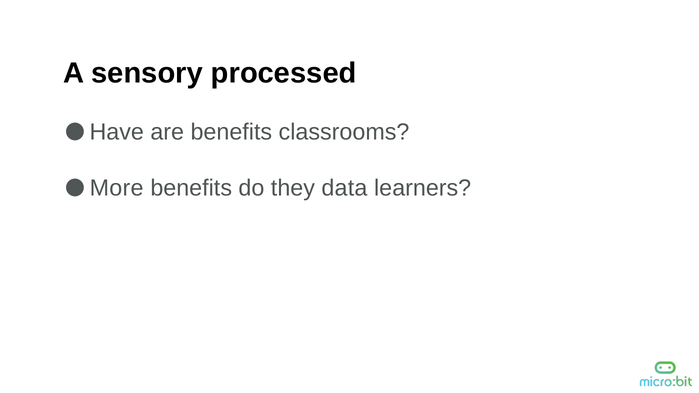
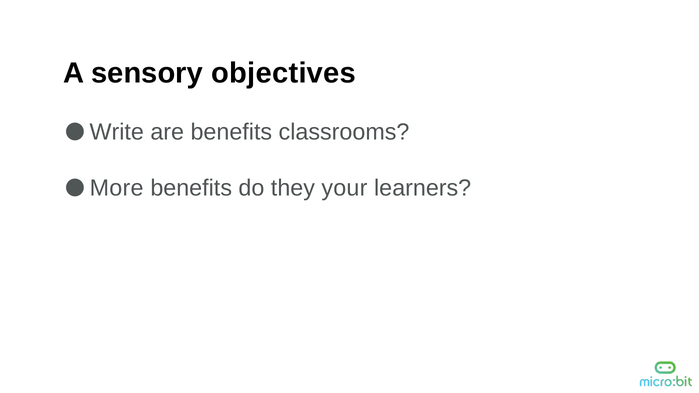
processed: processed -> objectives
Have: Have -> Write
data: data -> your
